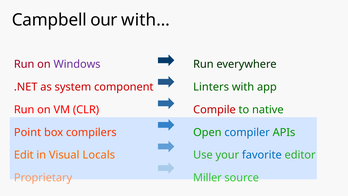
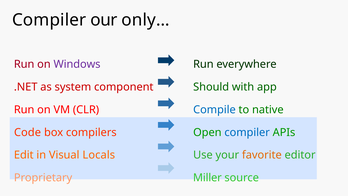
Campbell at (49, 20): Campbell -> Compiler
with…: with… -> only…
Linters: Linters -> Should
Compile colour: red -> blue
Point: Point -> Code
favorite colour: blue -> orange
